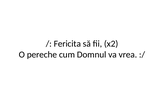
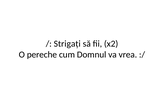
Fericita: Fericita -> Strigați
